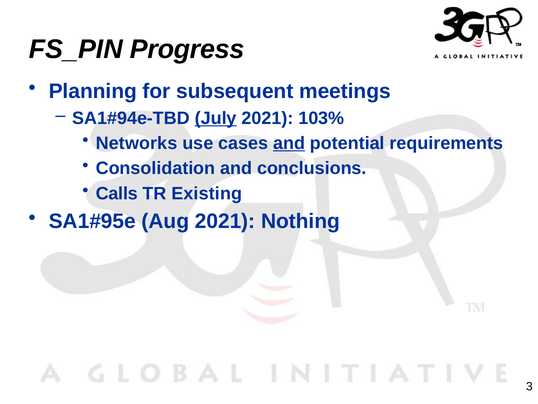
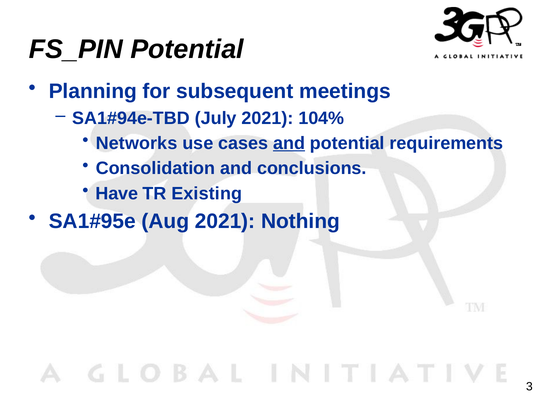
FS_PIN Progress: Progress -> Potential
July underline: present -> none
103%: 103% -> 104%
Calls: Calls -> Have
